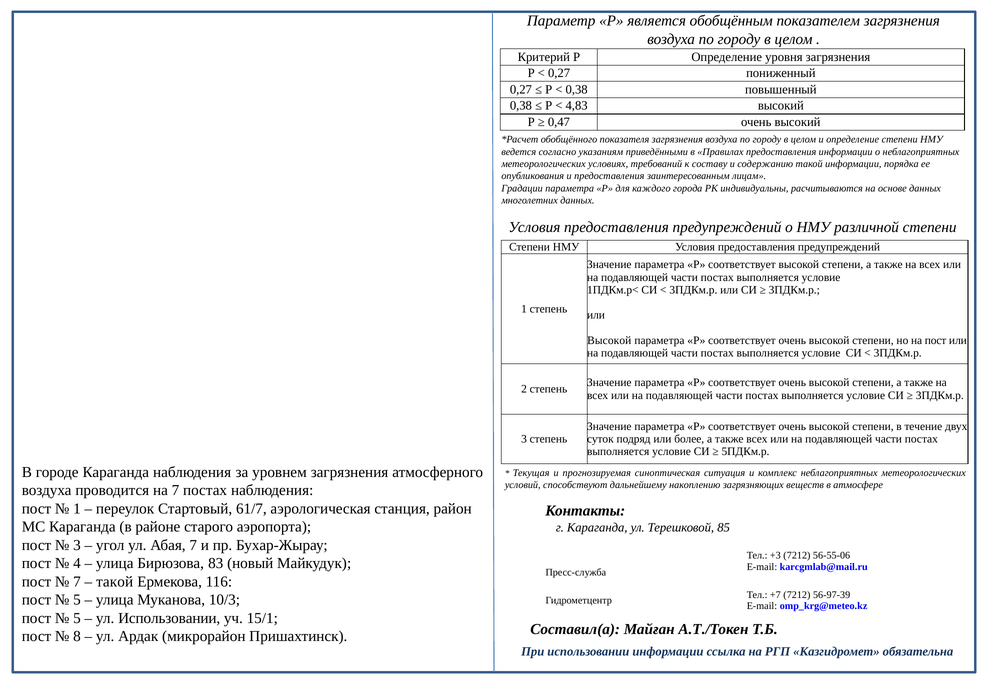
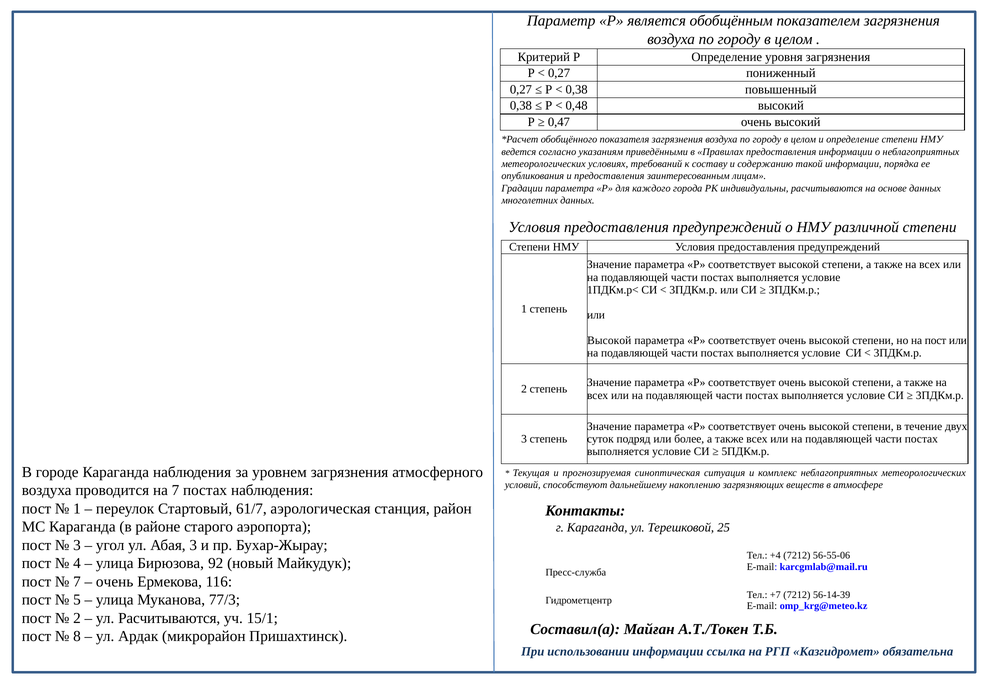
4,83: 4,83 -> 0,48
85: 85 -> 25
Абая 7: 7 -> 3
+3: +3 -> +4
83: 83 -> 92
такой at (115, 582): такой -> очень
56-97-39: 56-97-39 -> 56-14-39
10/3: 10/3 -> 77/3
5 at (77, 618): 5 -> 2
ул Использовании: Использовании -> Расчитываются
